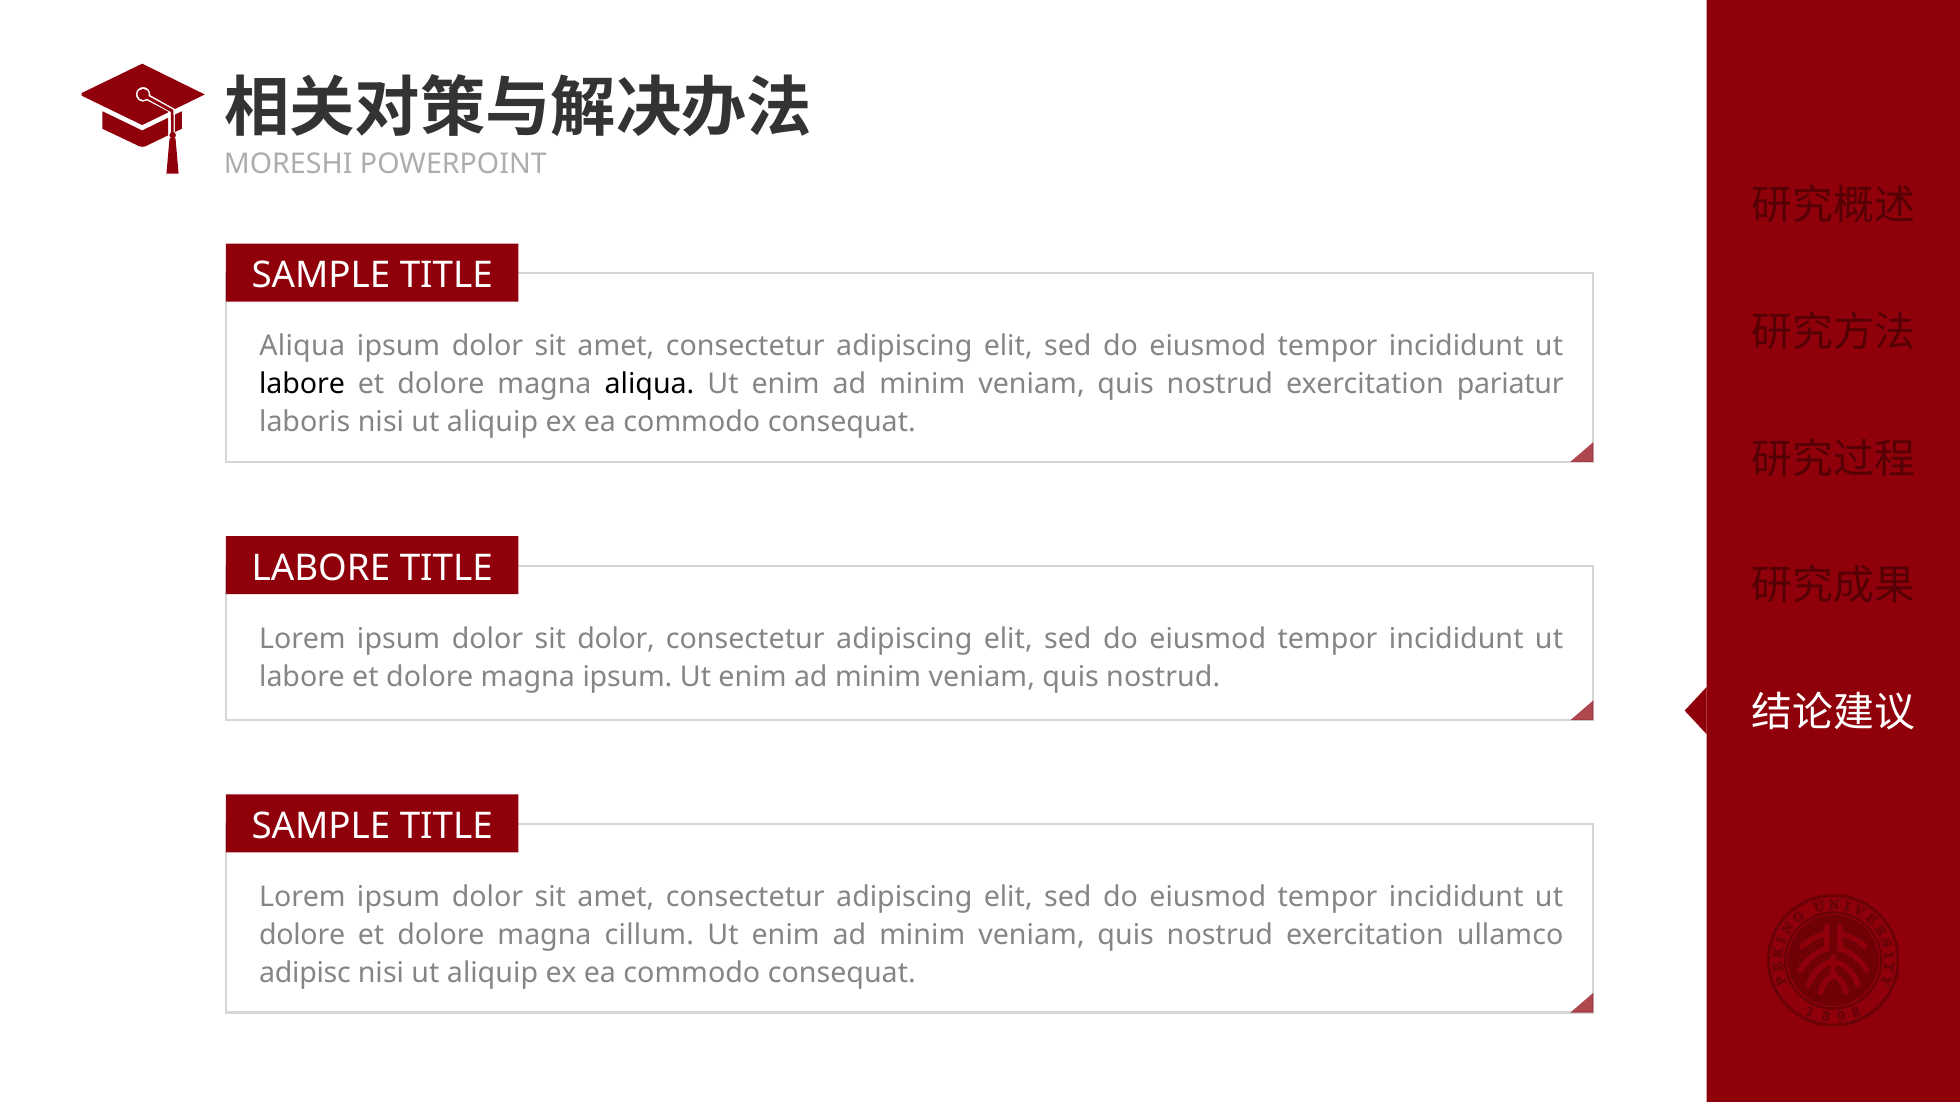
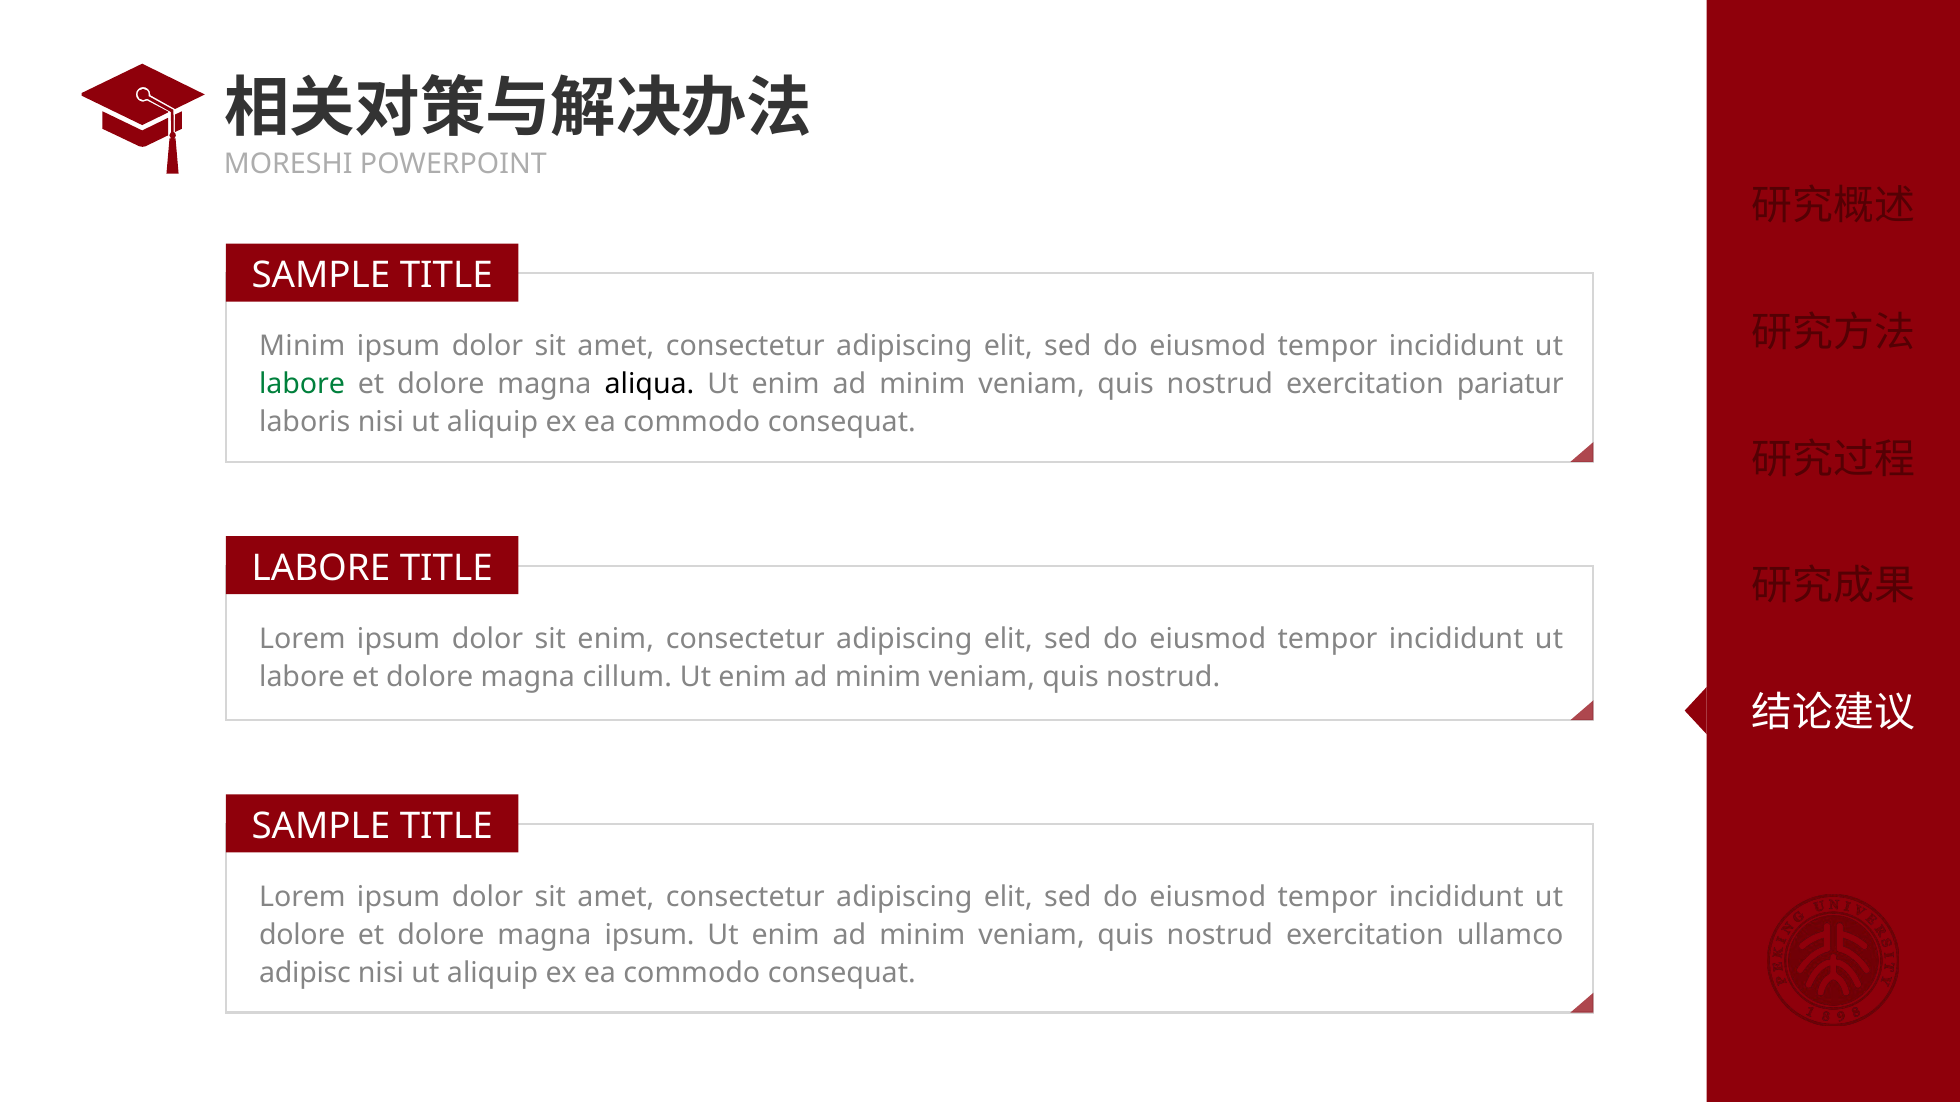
Aliqua at (302, 347): Aliqua -> Minim
labore at (302, 384) colour: black -> green
sit dolor: dolor -> enim
magna ipsum: ipsum -> cillum
magna cillum: cillum -> ipsum
